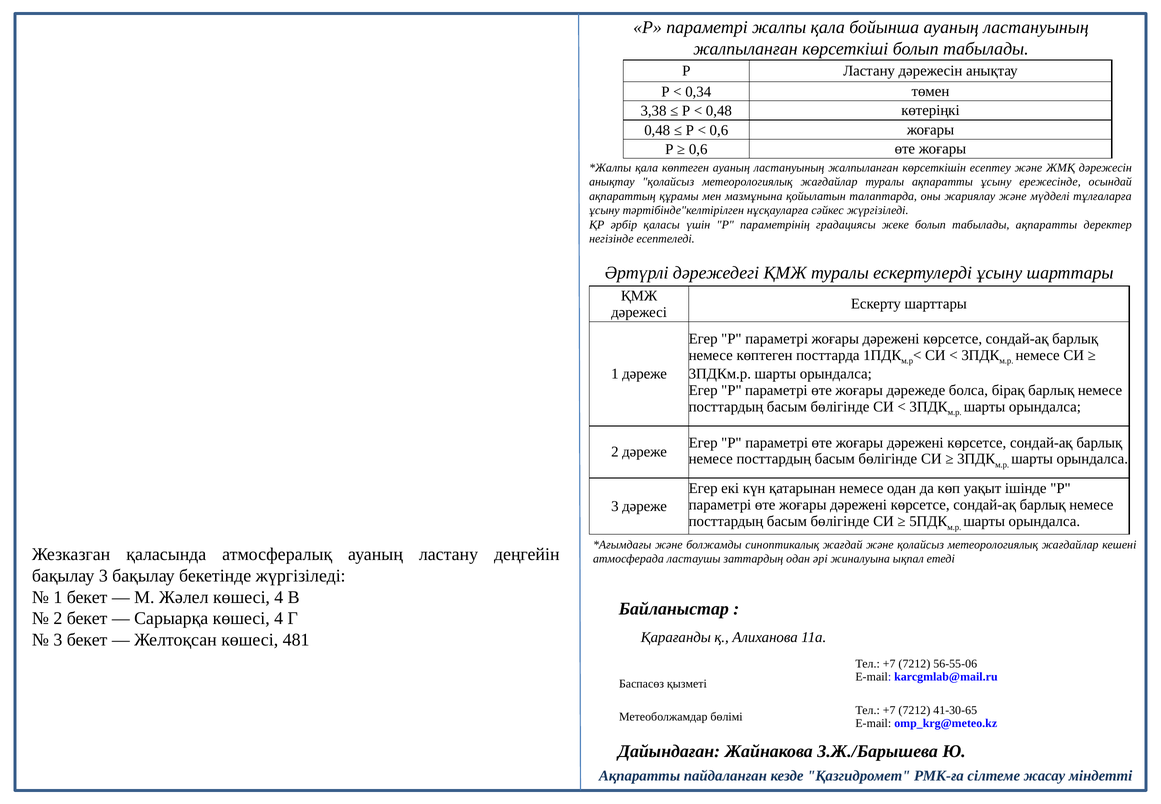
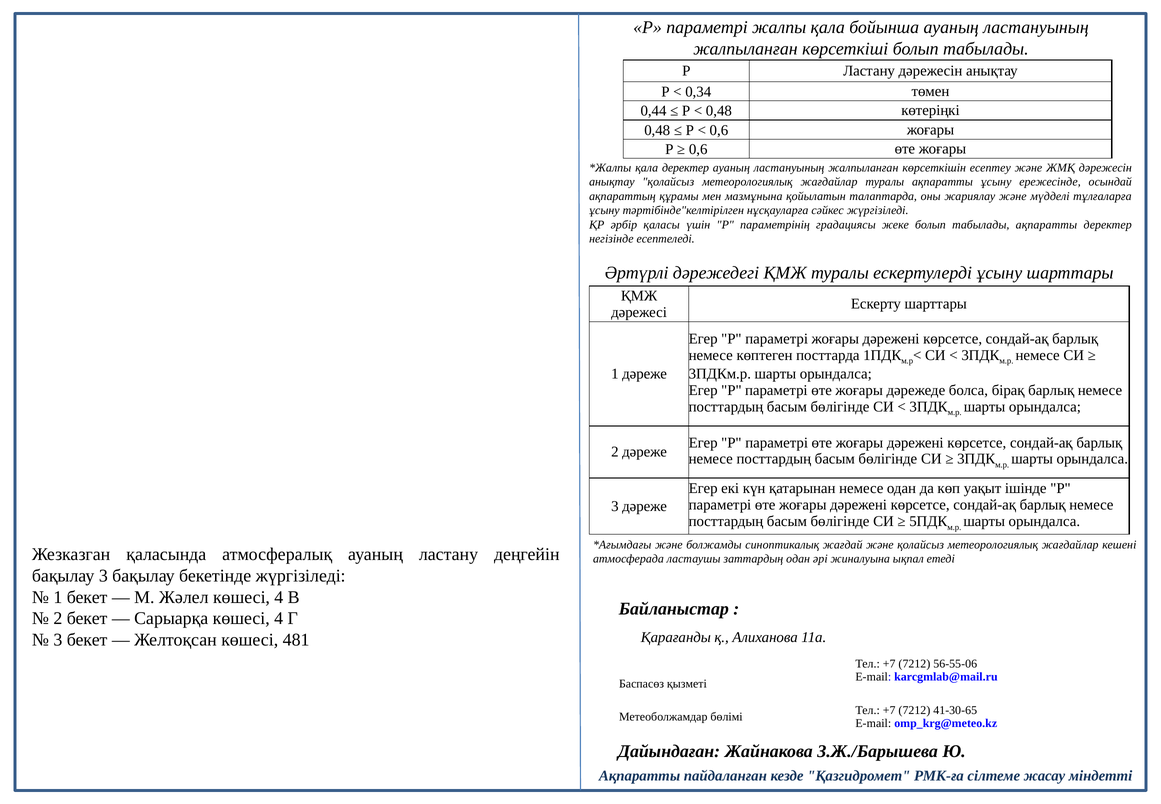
3,38: 3,38 -> 0,44
қала көптеген: көптеген -> деректер
